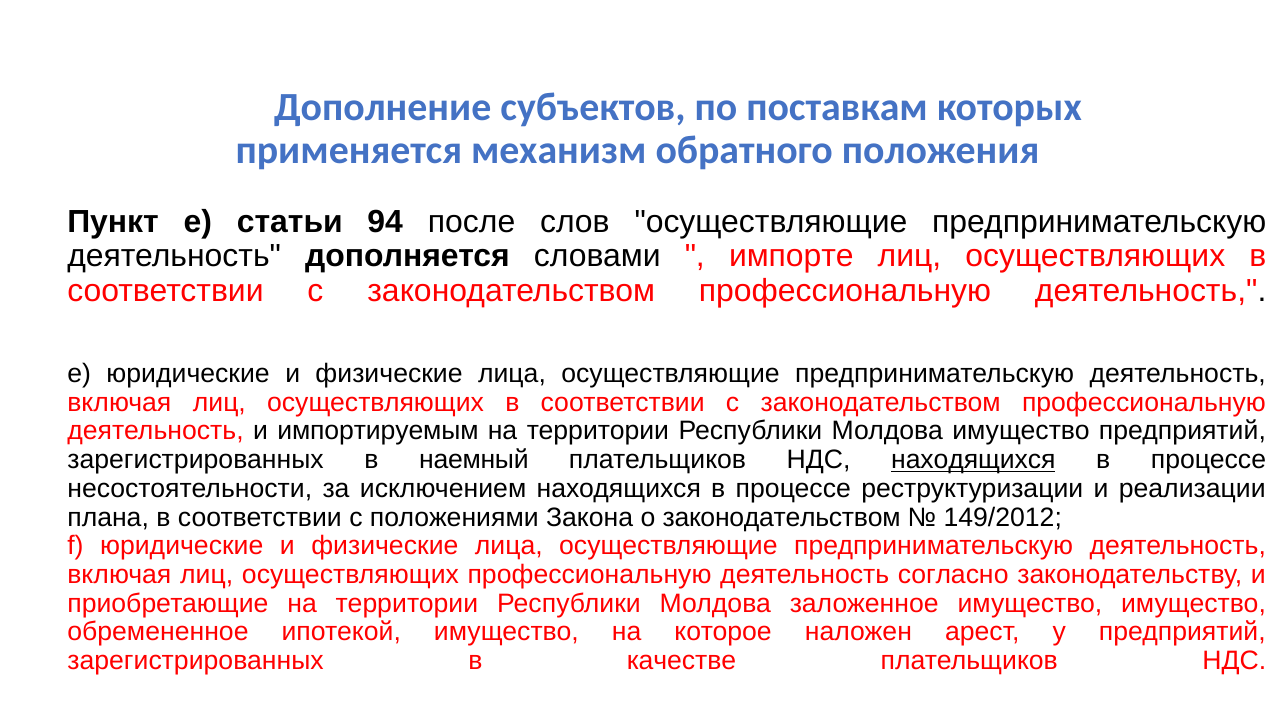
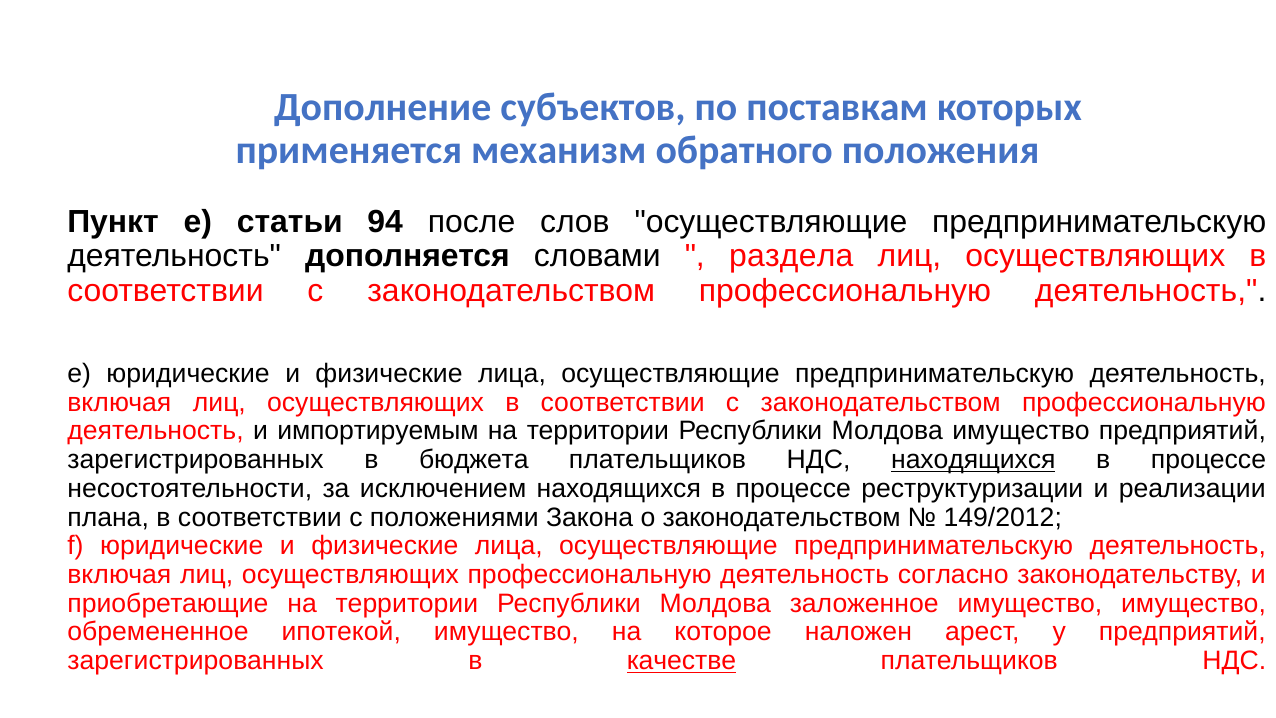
импорте: импорте -> раздела
наемный: наемный -> бюджета
качестве underline: none -> present
